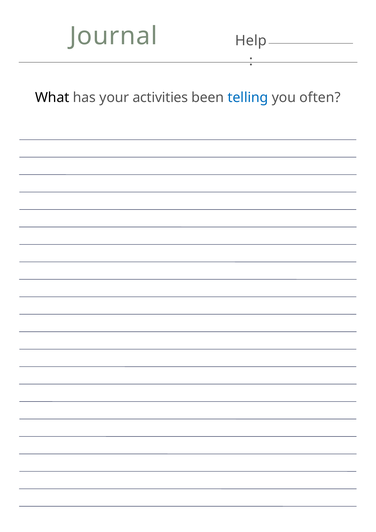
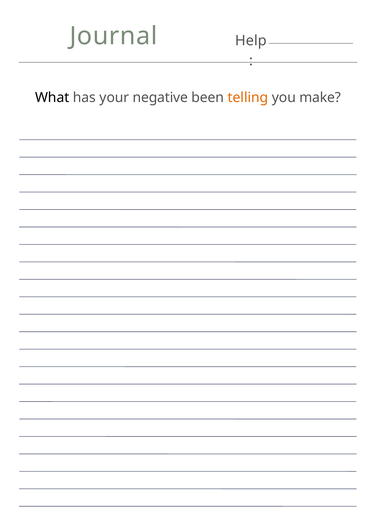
activities: activities -> negative
telling colour: blue -> orange
often: often -> make
